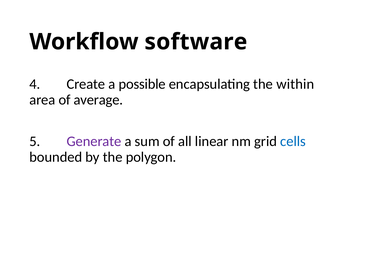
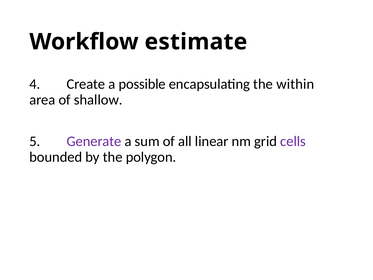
software: software -> estimate
average: average -> shallow
cells colour: blue -> purple
